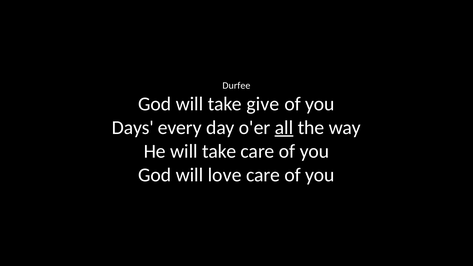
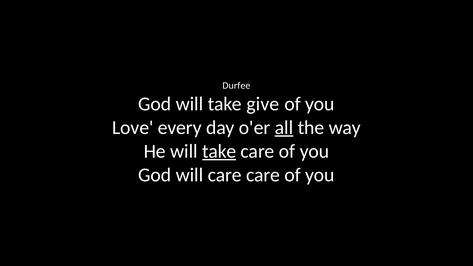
Days: Days -> Love
take at (219, 151) underline: none -> present
will love: love -> care
